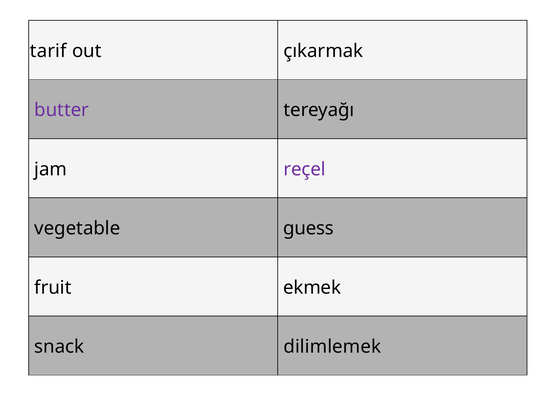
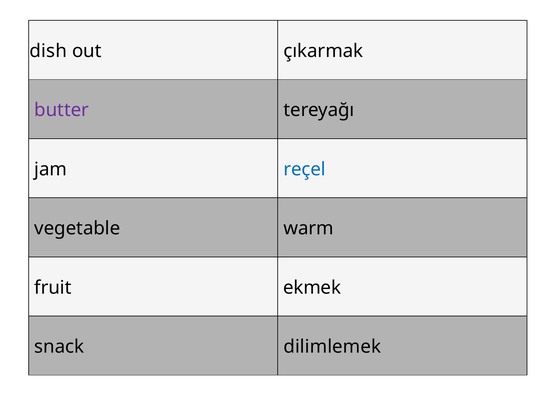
tarif: tarif -> dish
reçel colour: purple -> blue
guess: guess -> warm
